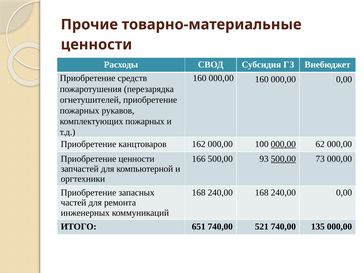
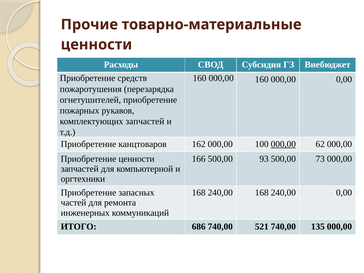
комплектующих пожарных: пожарных -> запчастей
500,00 at (283, 159) underline: present -> none
651: 651 -> 686
